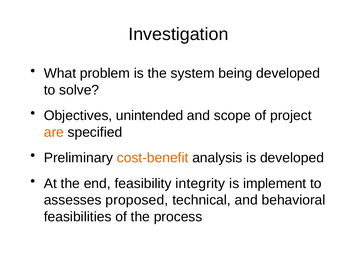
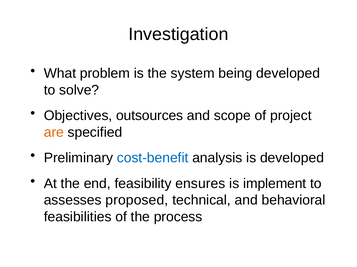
unintended: unintended -> outsources
cost-benefit colour: orange -> blue
integrity: integrity -> ensures
